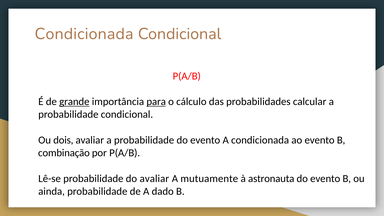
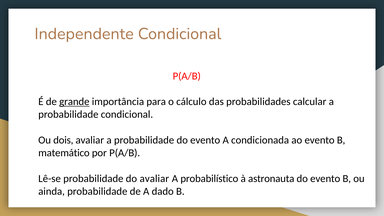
Condicionada at (84, 34): Condicionada -> Independente
para underline: present -> none
combinação: combinação -> matemático
mutuamente: mutuamente -> probabilístico
